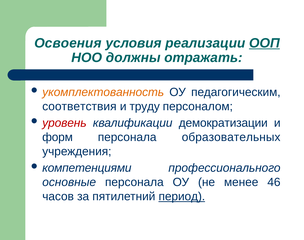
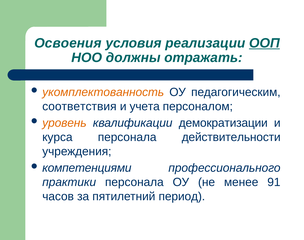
труду: труду -> учета
уровень colour: red -> orange
форм: форм -> курса
образовательных: образовательных -> действительности
основные: основные -> практики
46: 46 -> 91
период underline: present -> none
